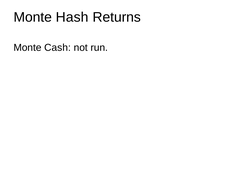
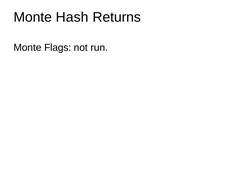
Cash: Cash -> Flags
